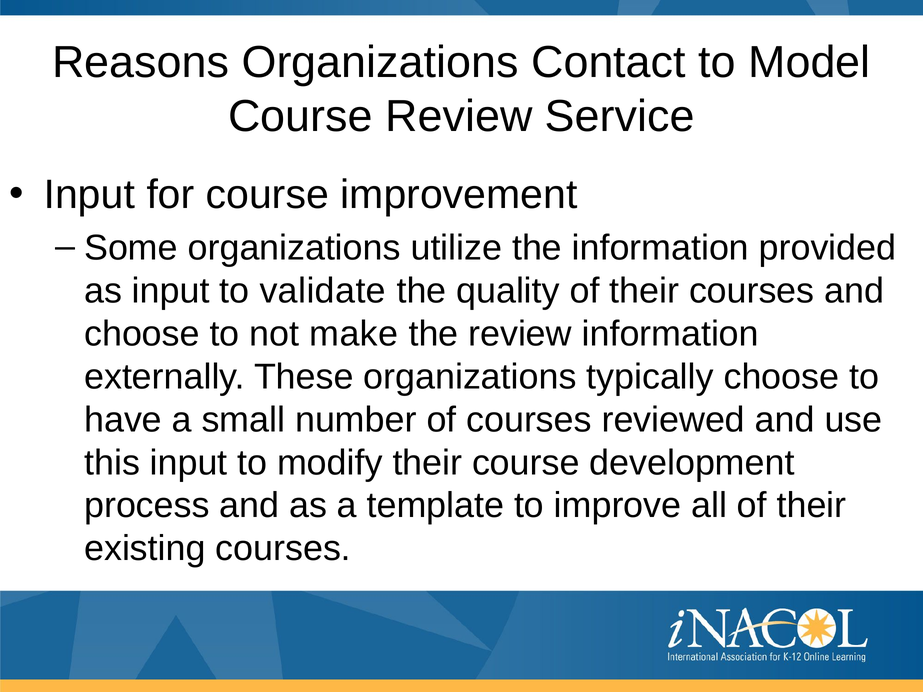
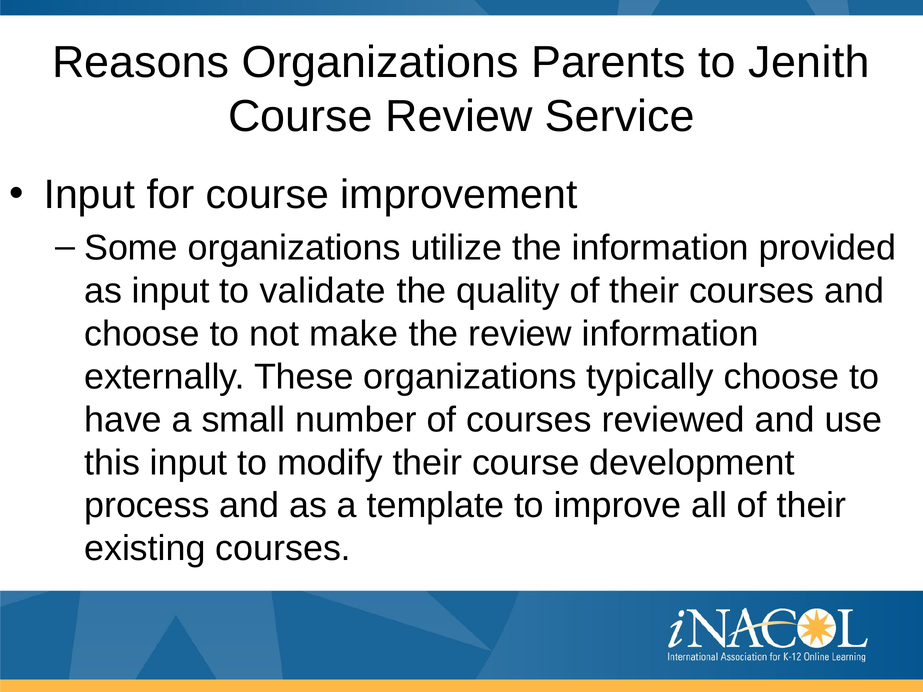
Contact: Contact -> Parents
Model: Model -> Jenith
